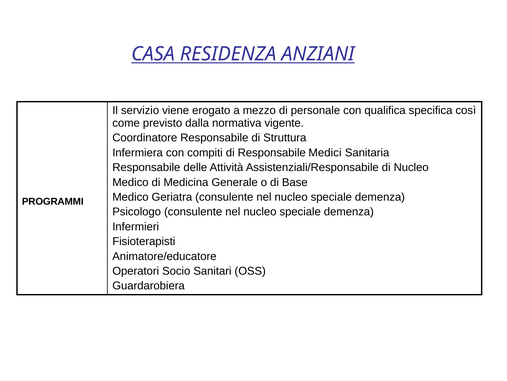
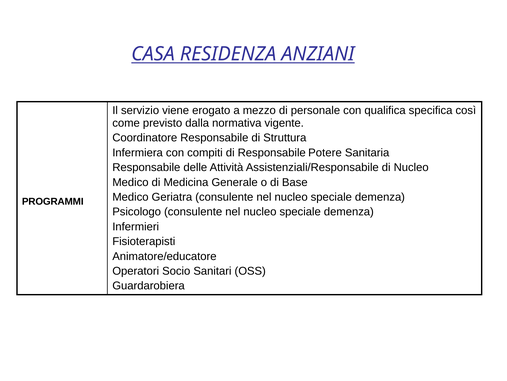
Medici: Medici -> Potere
